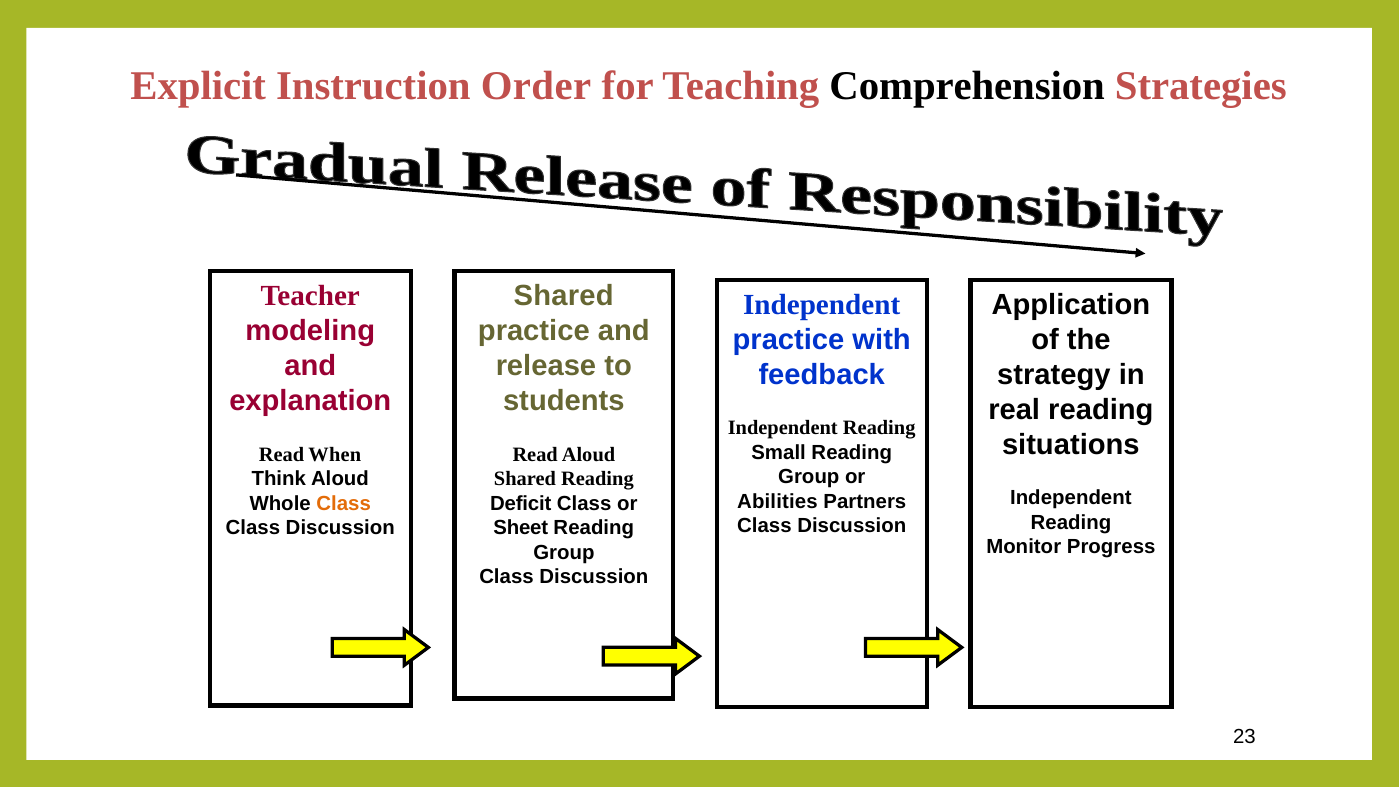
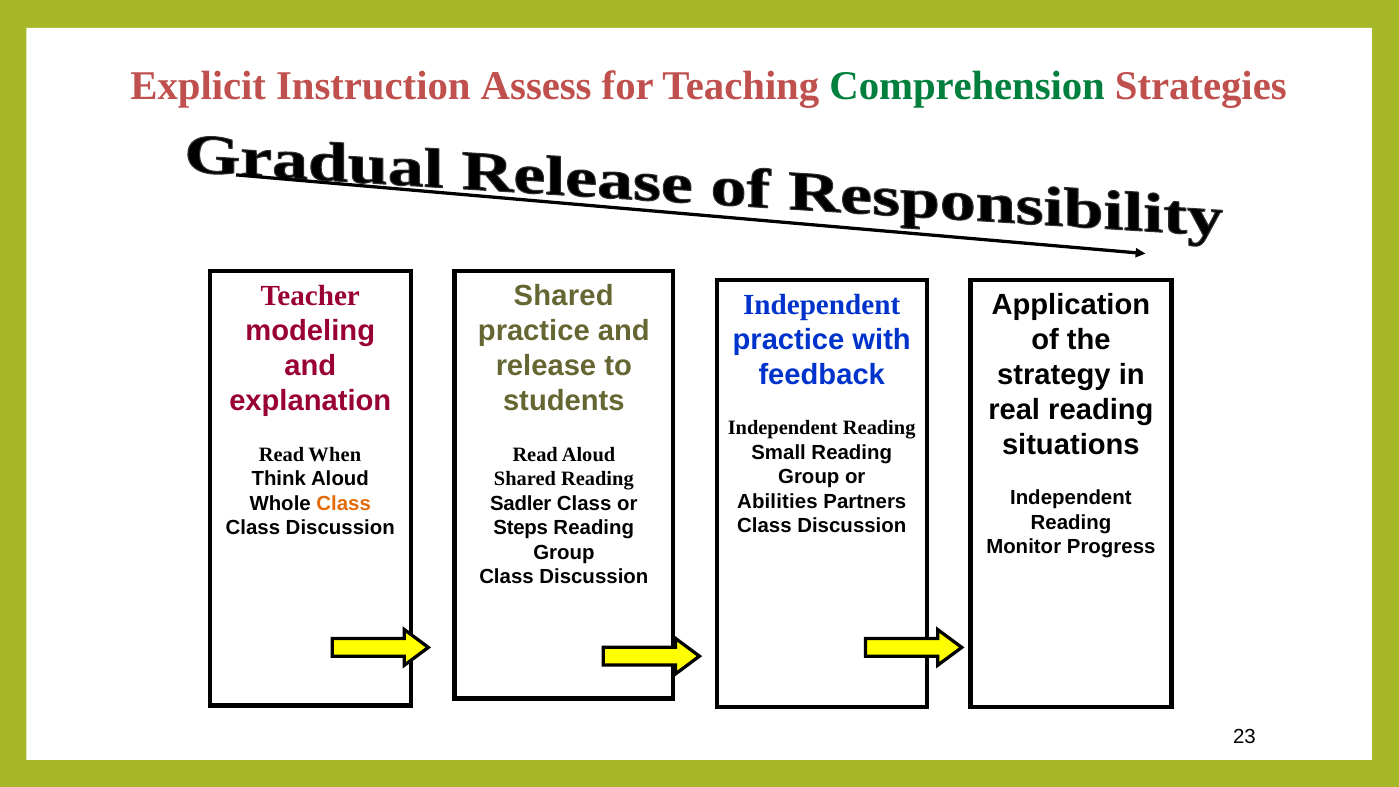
Order: Order -> Assess
Comprehension colour: black -> green
Deficit: Deficit -> Sadler
Sheet: Sheet -> Steps
